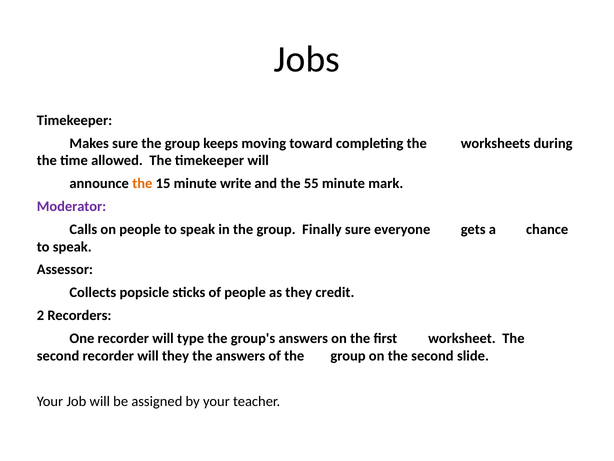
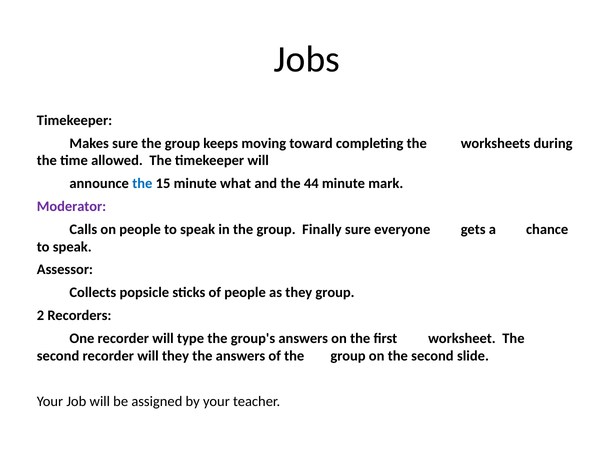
the at (142, 183) colour: orange -> blue
write: write -> what
55: 55 -> 44
they credit: credit -> group
